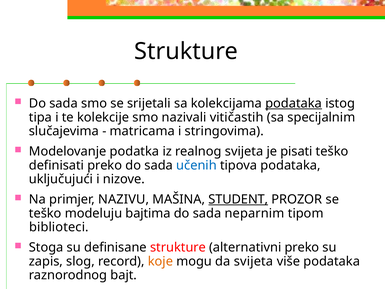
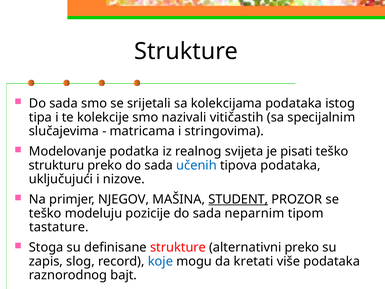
podataka at (294, 103) underline: present -> none
definisati: definisati -> strukturu
NAZIVU: NAZIVU -> NJEGOV
bajtima: bajtima -> pozicije
biblioteci: biblioteci -> tastature
koje colour: orange -> blue
da svijeta: svijeta -> kretati
